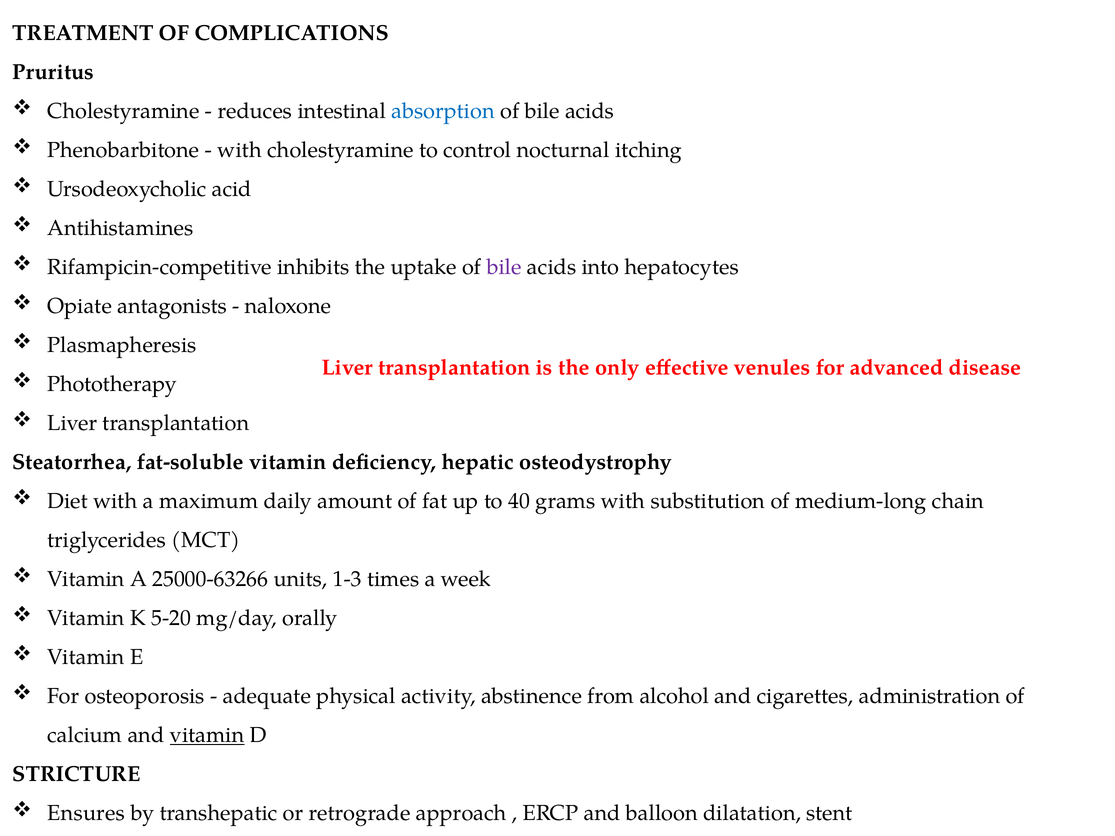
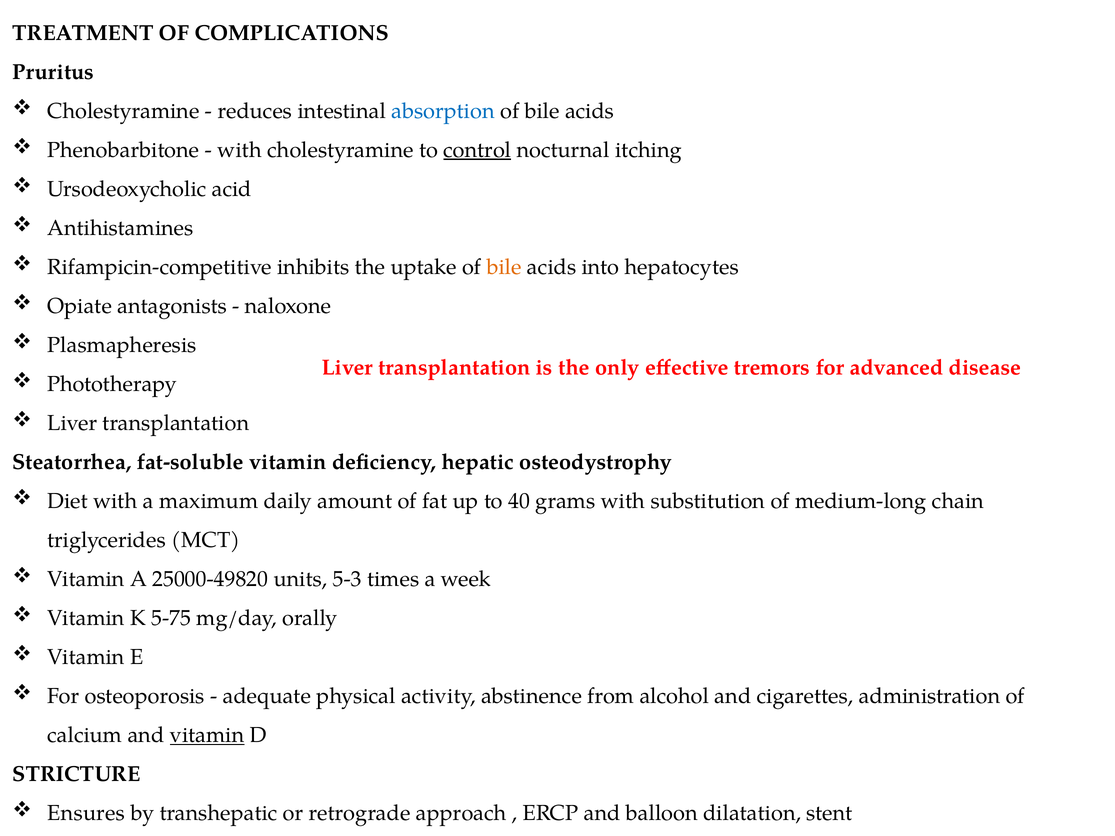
control underline: none -> present
bile at (504, 267) colour: purple -> orange
venules: venules -> tremors
25000-63266: 25000-63266 -> 25000-49820
1-3: 1-3 -> 5-3
5-20: 5-20 -> 5-75
